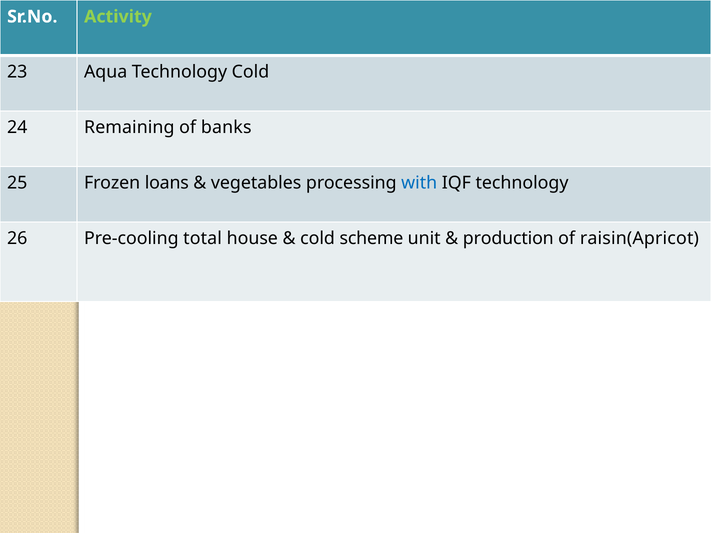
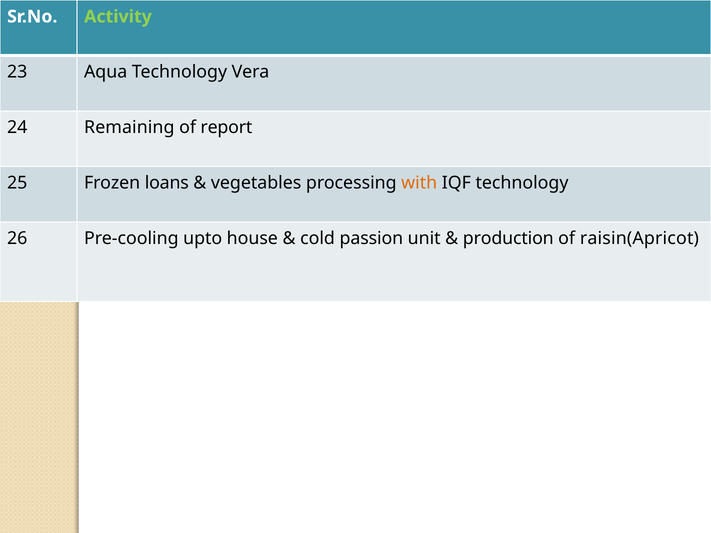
Technology Cold: Cold -> Vera
banks: banks -> report
with colour: blue -> orange
total: total -> upto
scheme: scheme -> passion
